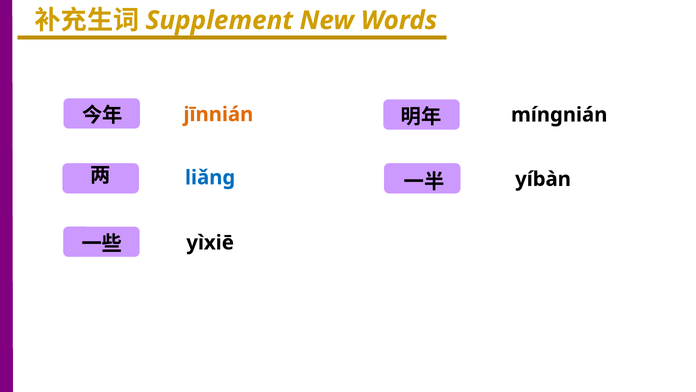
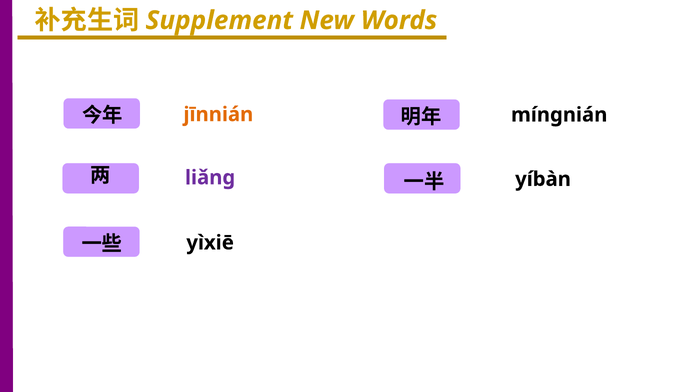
liǎng colour: blue -> purple
